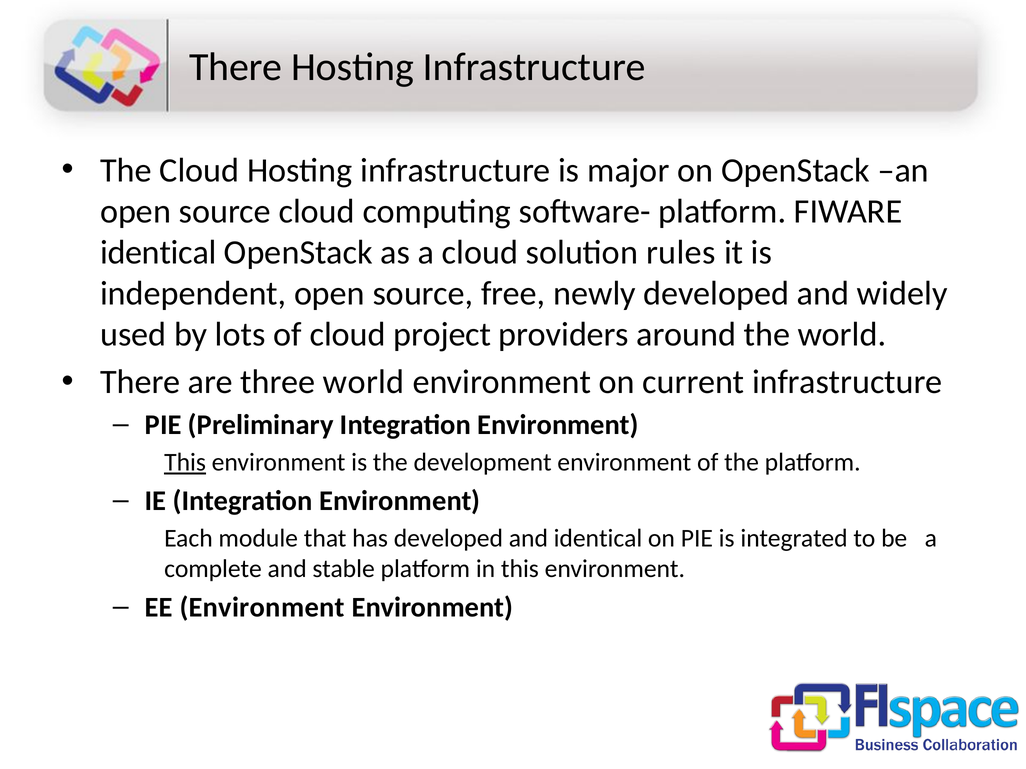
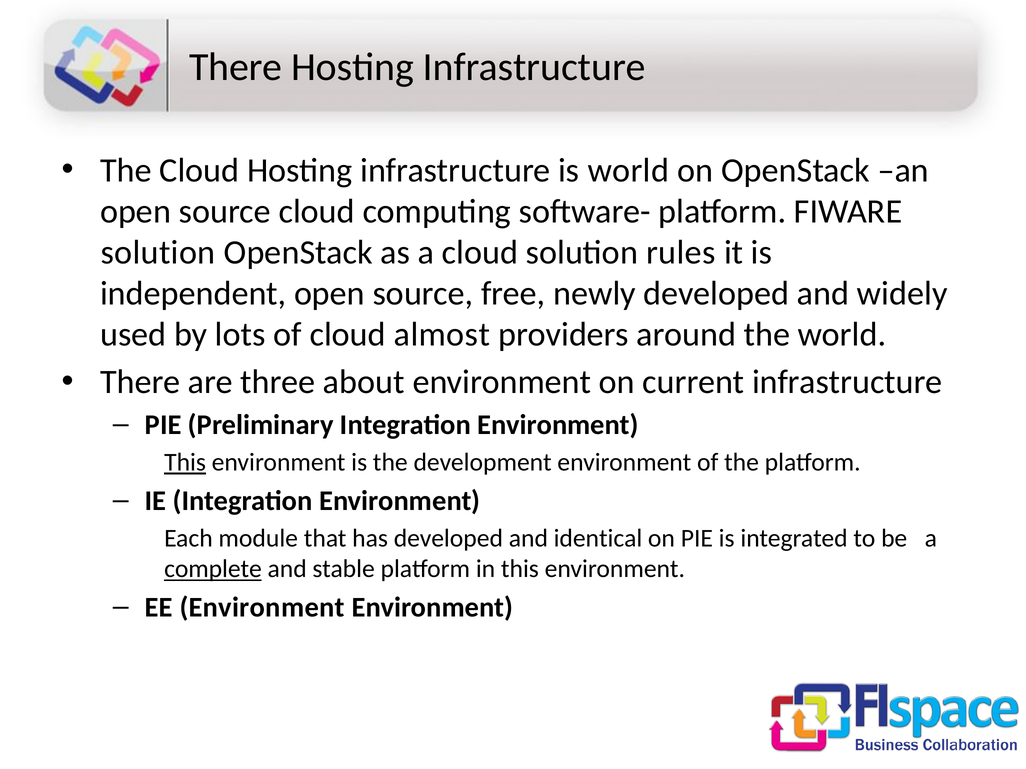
is major: major -> world
identical at (158, 252): identical -> solution
project: project -> almost
three world: world -> about
complete underline: none -> present
